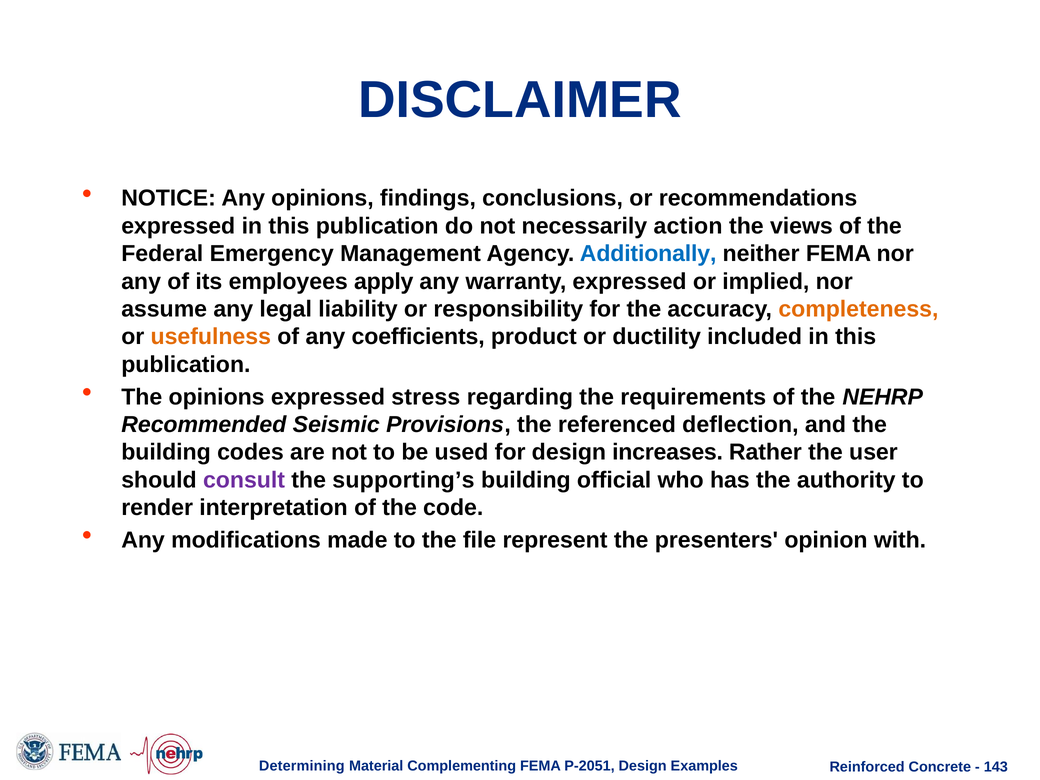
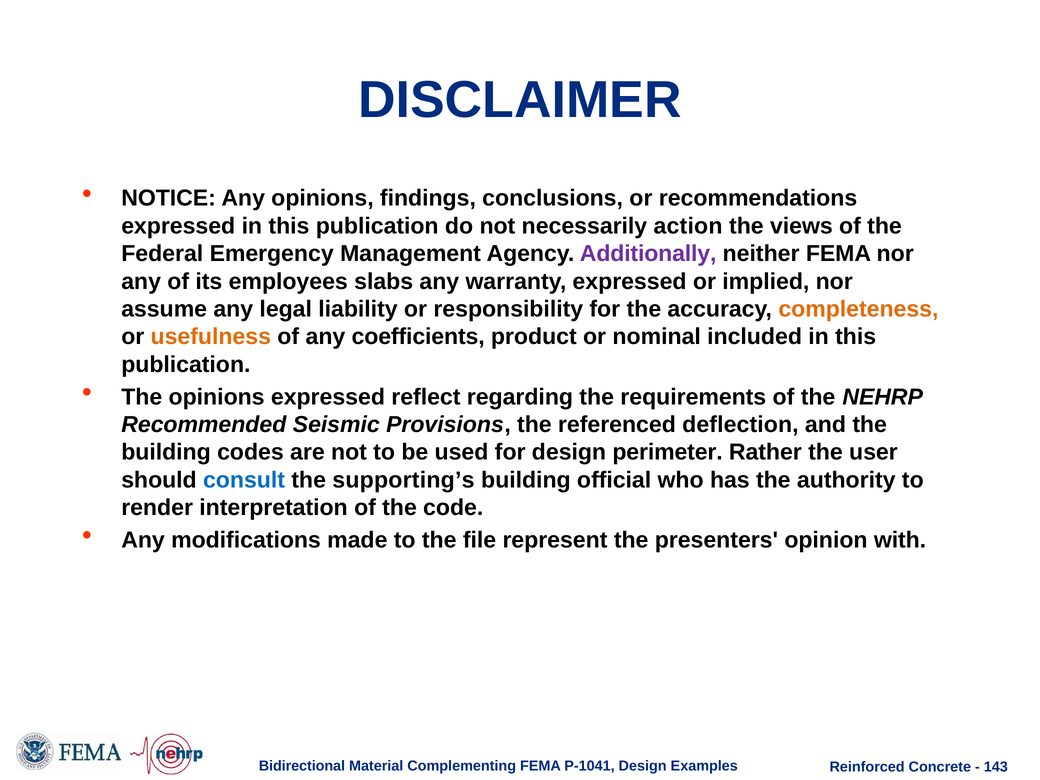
Additionally colour: blue -> purple
apply: apply -> slabs
ductility: ductility -> nominal
stress: stress -> reflect
increases: increases -> perimeter
consult colour: purple -> blue
Determining: Determining -> Bidirectional
P-2051: P-2051 -> P-1041
